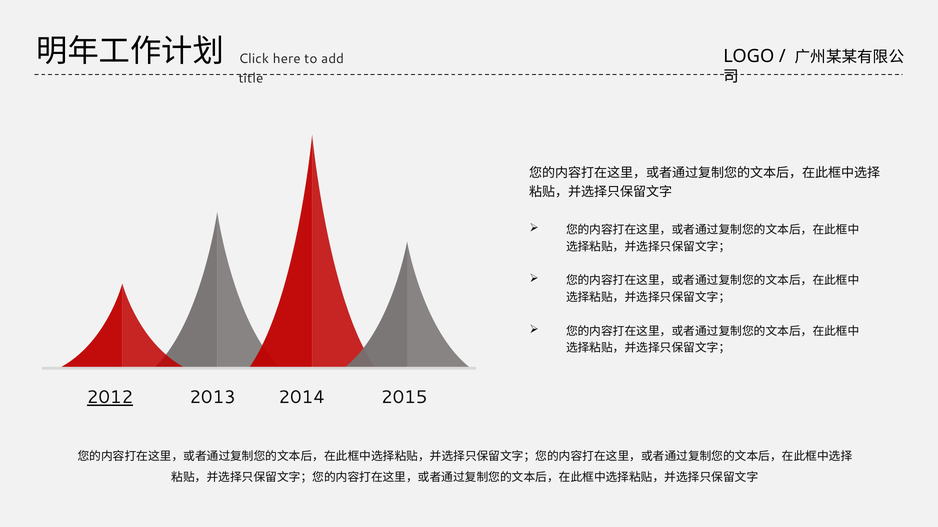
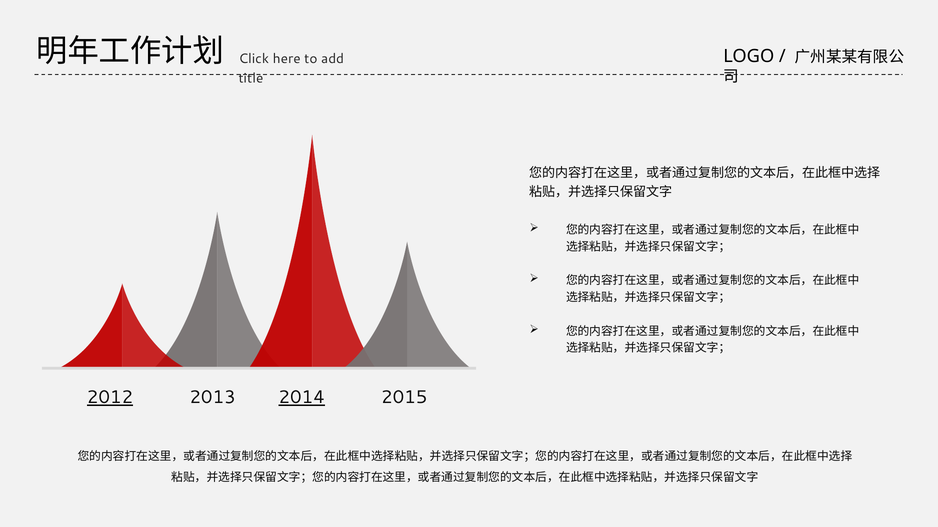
2014 underline: none -> present
